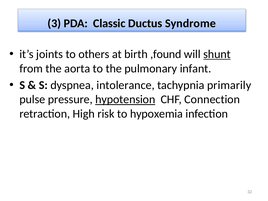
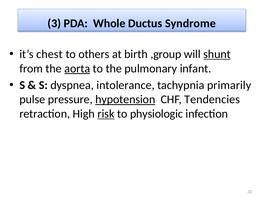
Classic: Classic -> Whole
joints: joints -> chest
,found: ,found -> ,group
aorta underline: none -> present
Connection: Connection -> Tendencies
risk underline: none -> present
hypoxemia: hypoxemia -> physiologic
